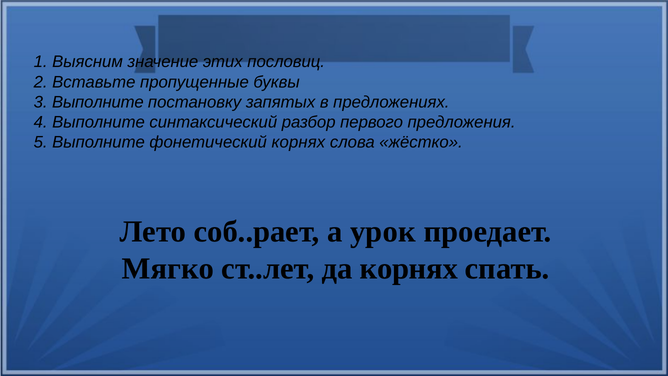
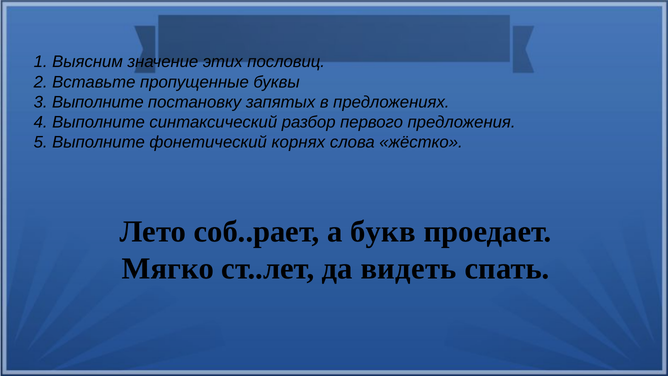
урок: урок -> букв
да корнях: корнях -> видеть
